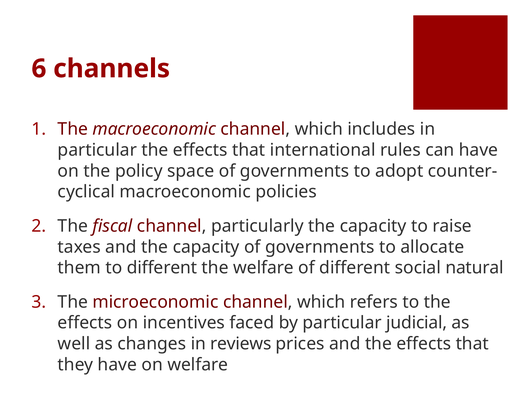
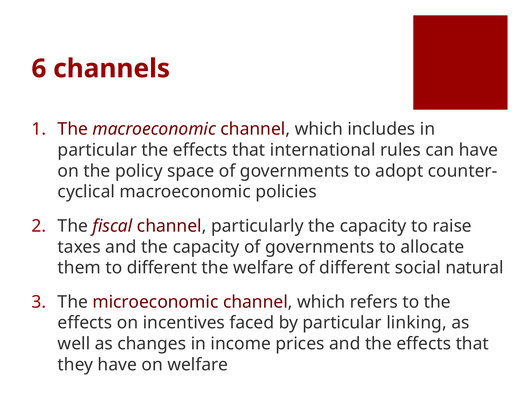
judicial: judicial -> linking
reviews: reviews -> income
